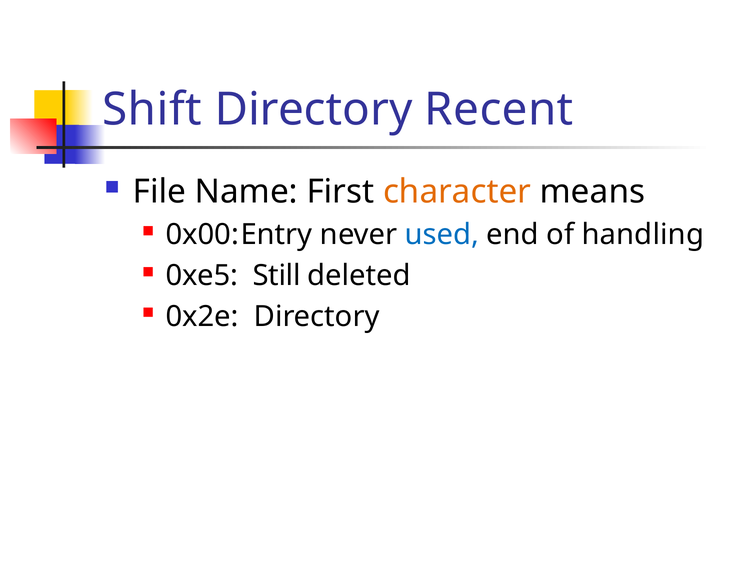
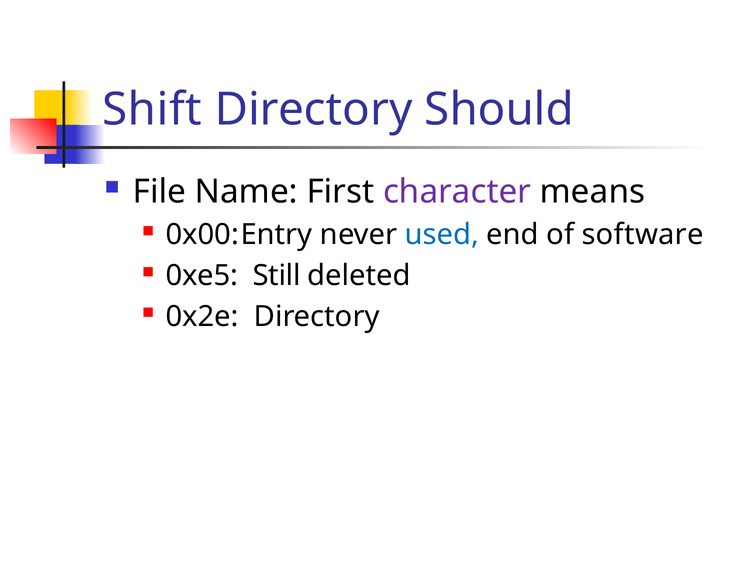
Recent: Recent -> Should
character colour: orange -> purple
handling: handling -> software
